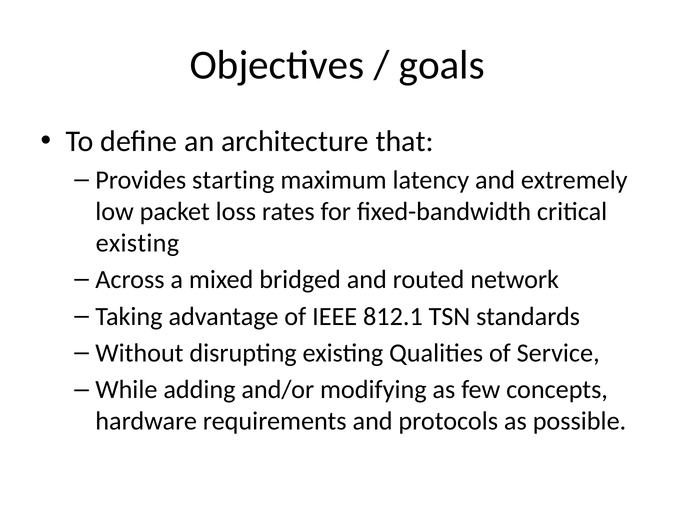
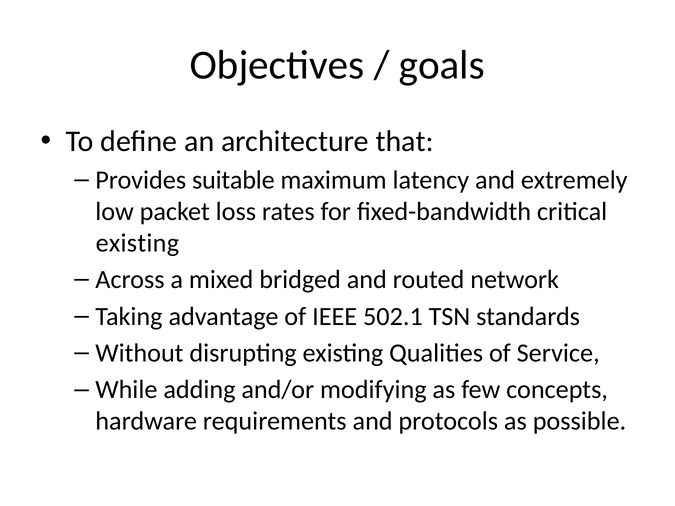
starting: starting -> suitable
812.1: 812.1 -> 502.1
